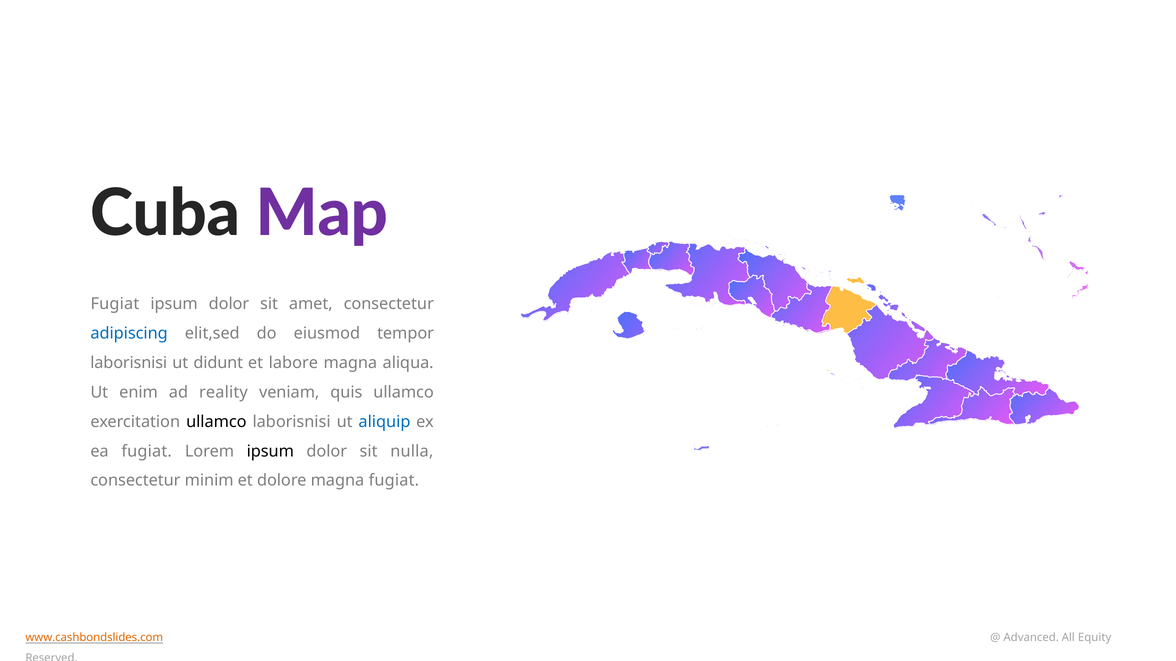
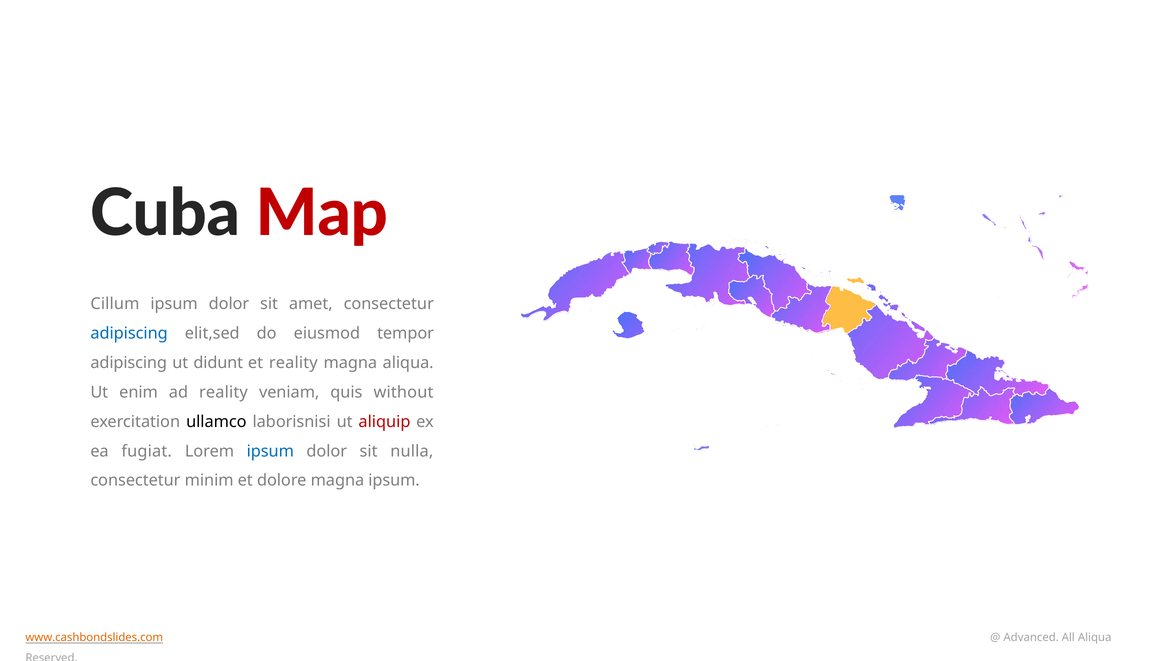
Map colour: purple -> red
Fugiat at (115, 304): Fugiat -> Cillum
laborisnisi at (129, 363): laborisnisi -> adipiscing
et labore: labore -> reality
quis ullamco: ullamco -> without
aliquip colour: blue -> red
ipsum at (270, 452) colour: black -> blue
magna fugiat: fugiat -> ipsum
All Equity: Equity -> Aliqua
